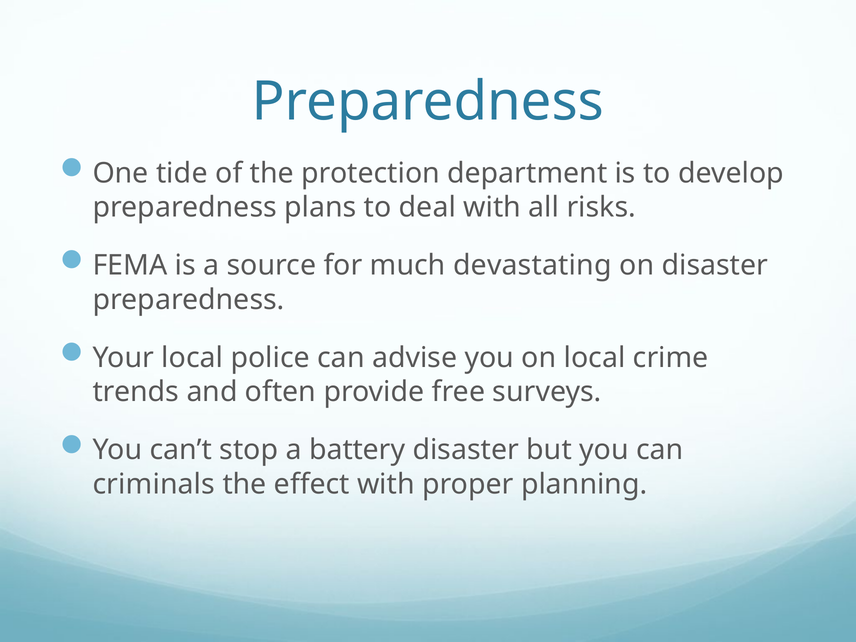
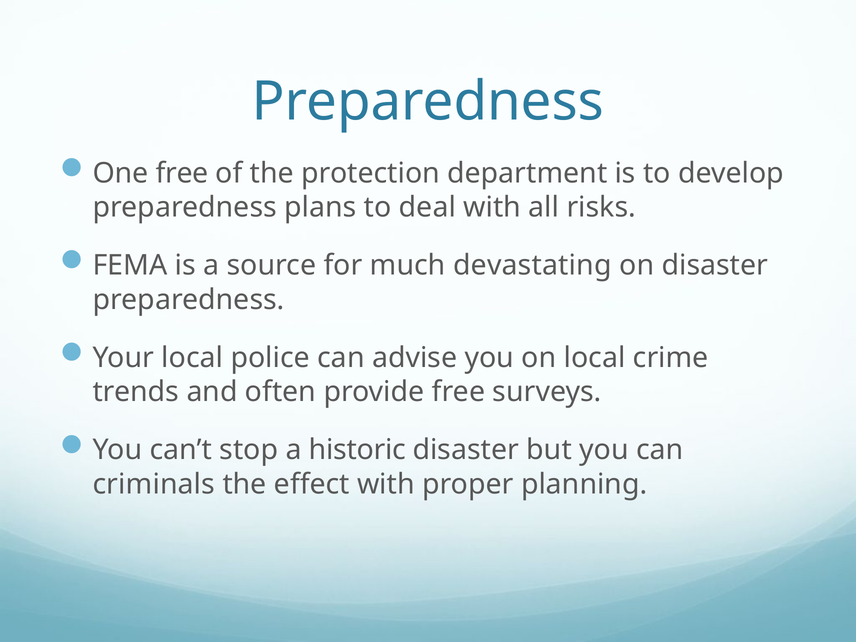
One tide: tide -> free
battery: battery -> historic
